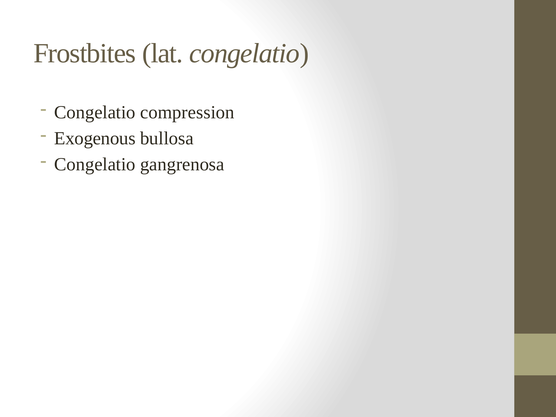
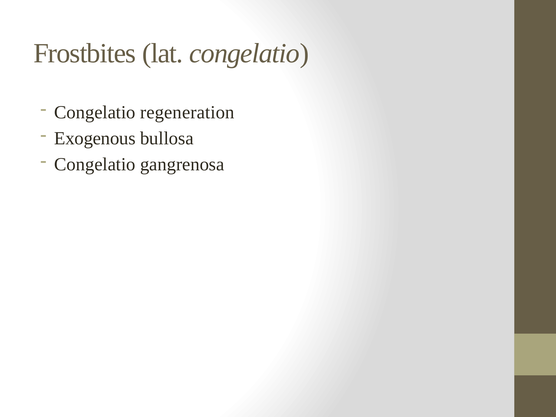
compression: compression -> regeneration
